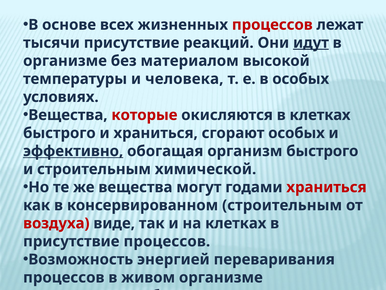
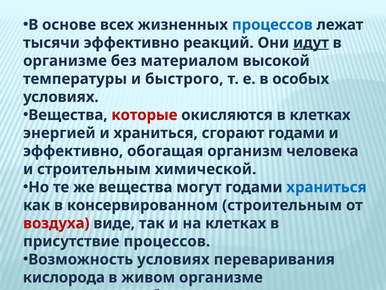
процессов at (272, 25) colour: red -> blue
тысячи присутствие: присутствие -> эффективно
человека: человека -> быстрого
быстрого at (59, 133): быстрого -> энергией
сгорают особых: особых -> годами
эффективно at (73, 151) underline: present -> none
организм быстрого: быстрого -> человека
храниться at (326, 187) colour: red -> blue
Возможность энергией: энергией -> условиях
процессов at (64, 277): процессов -> кислорода
